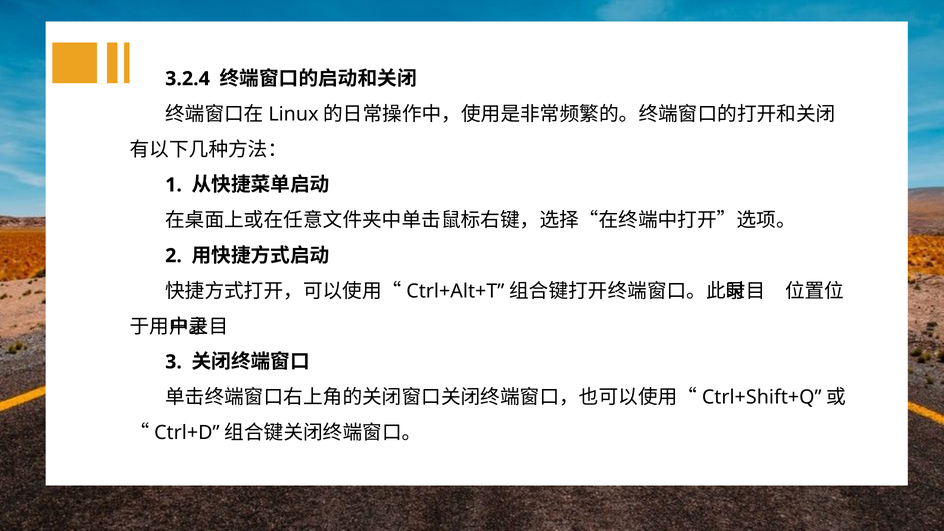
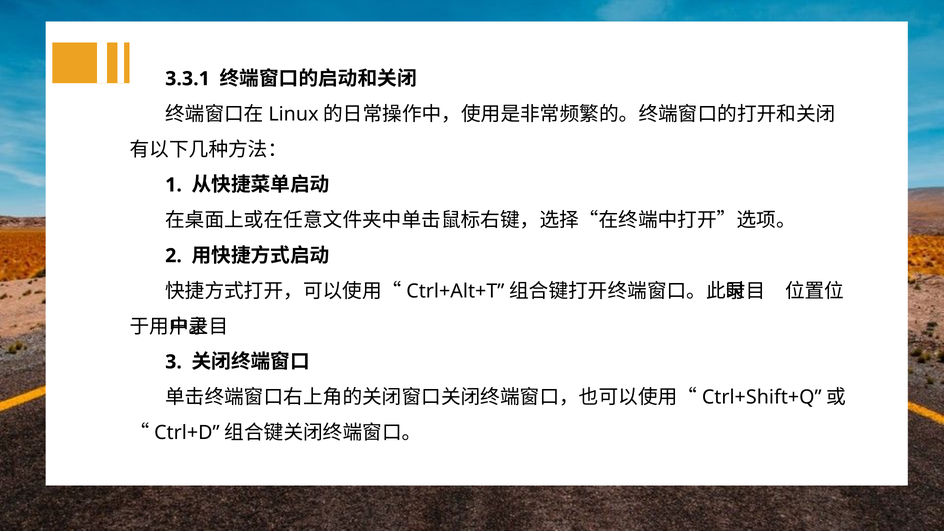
3.2.4: 3.2.4 -> 3.3.1
